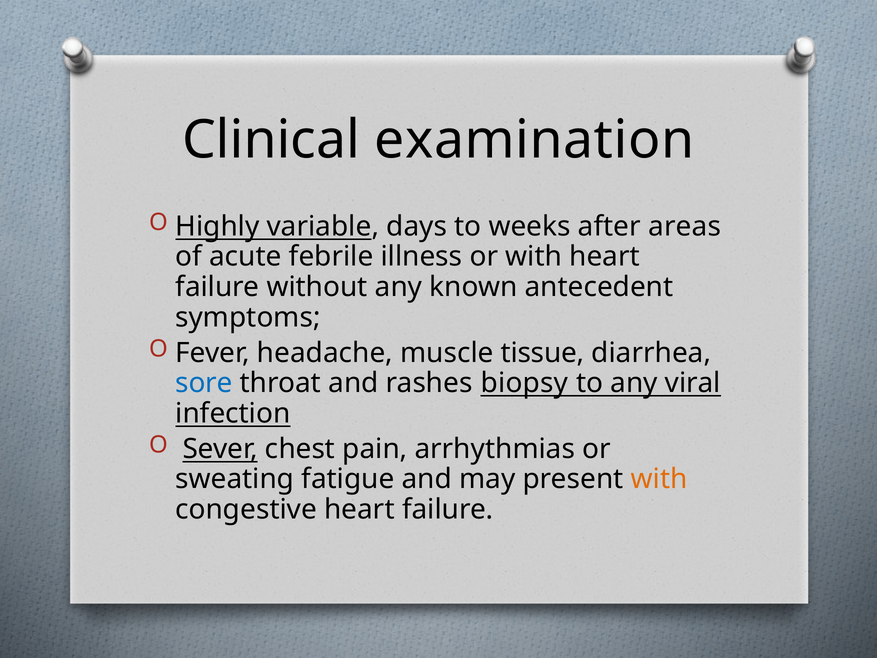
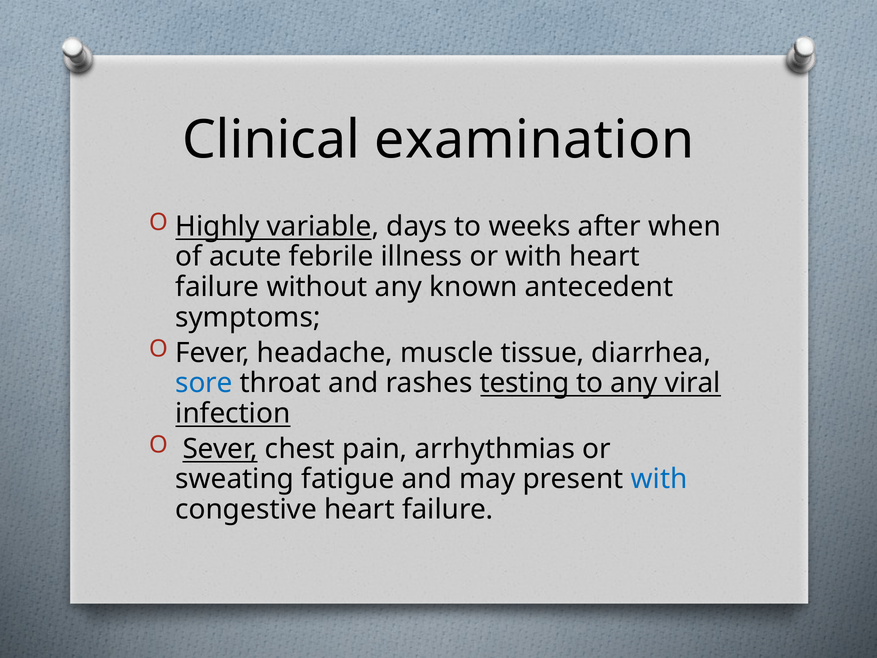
areas: areas -> when
biopsy: biopsy -> testing
with at (659, 479) colour: orange -> blue
